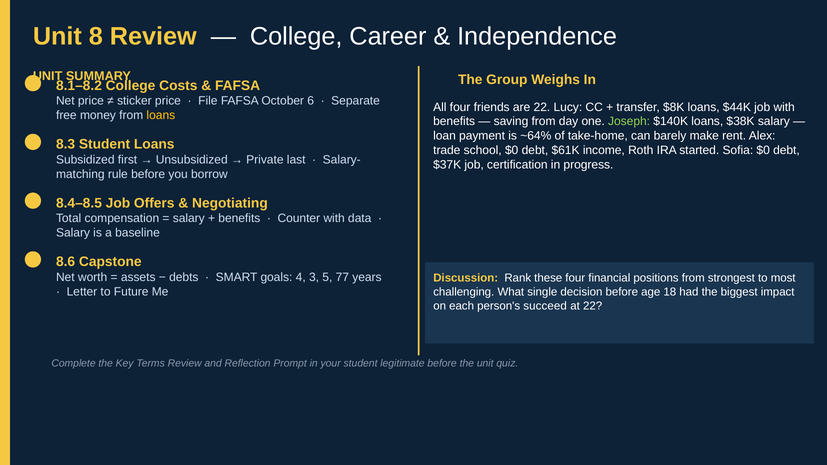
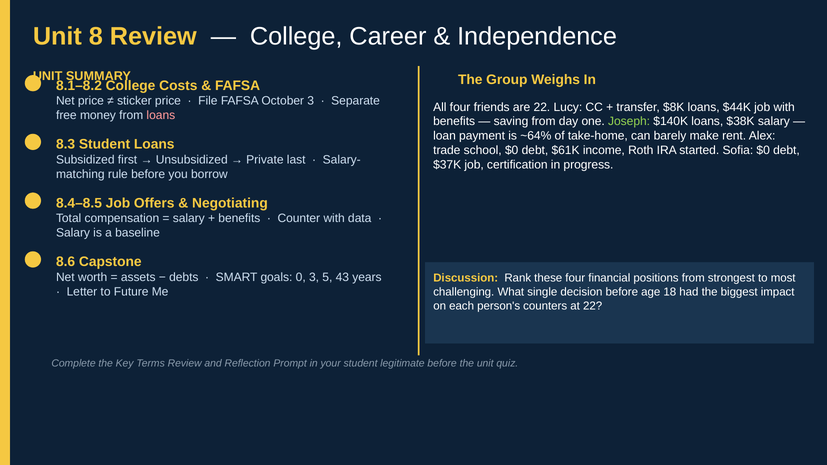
October 6: 6 -> 3
loans at (161, 115) colour: yellow -> pink
4: 4 -> 0
77: 77 -> 43
succeed: succeed -> counters
